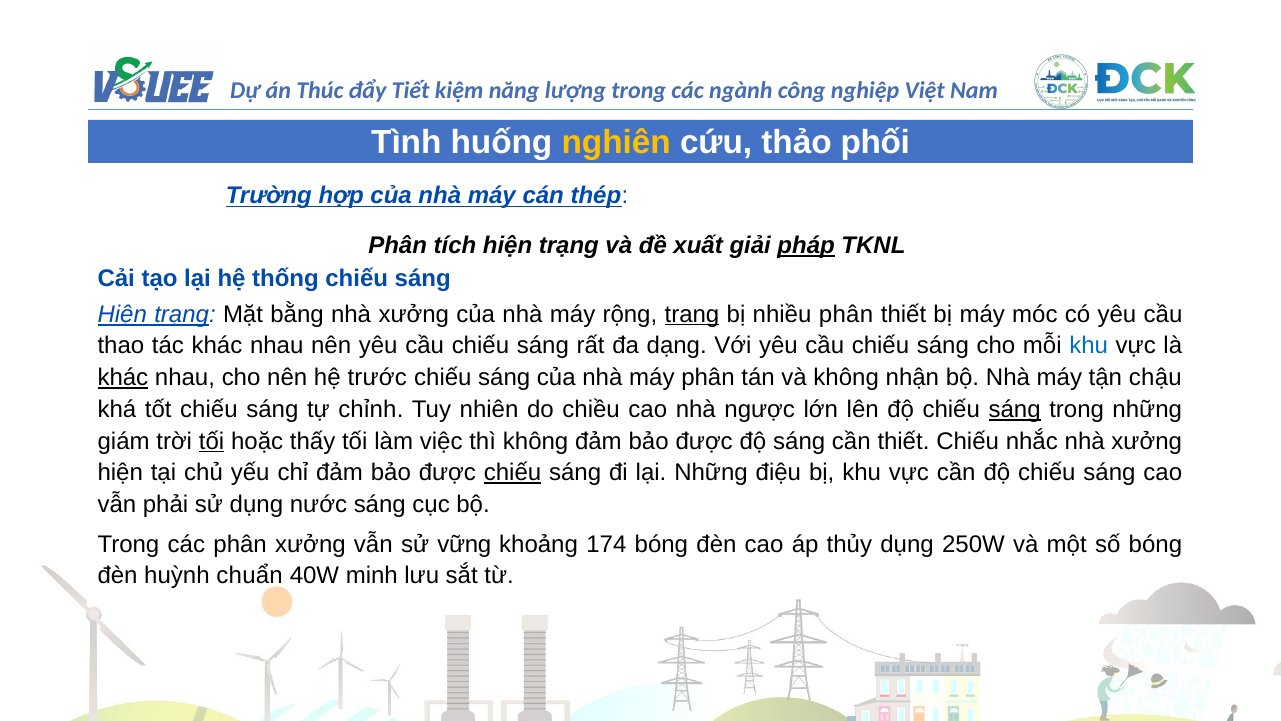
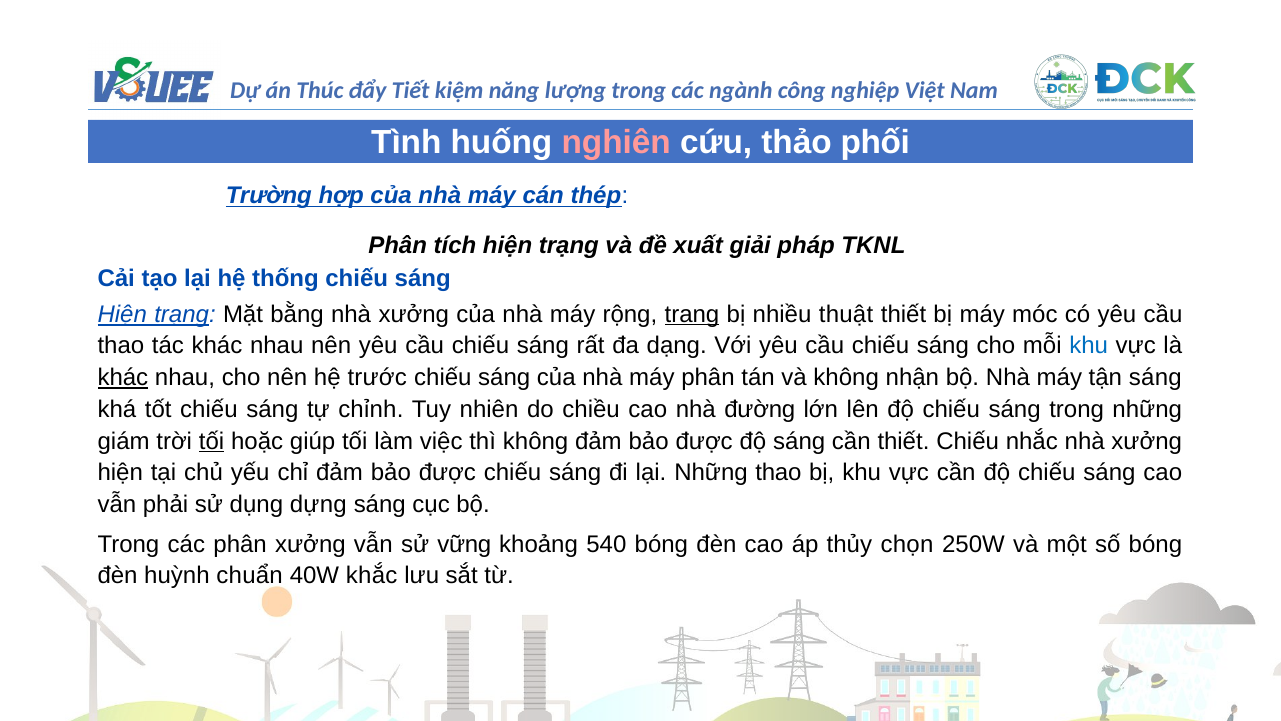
nghiên colour: yellow -> pink
pháp underline: present -> none
nhiều phân: phân -> thuật
tận chậu: chậu -> sáng
ngược: ngược -> đường
sáng at (1015, 409) underline: present -> none
thấy: thấy -> giúp
chiếu at (513, 473) underline: present -> none
Những điệu: điệu -> thao
nước: nước -> dựng
174: 174 -> 540
thủy dụng: dụng -> chọn
minh: minh -> khắc
